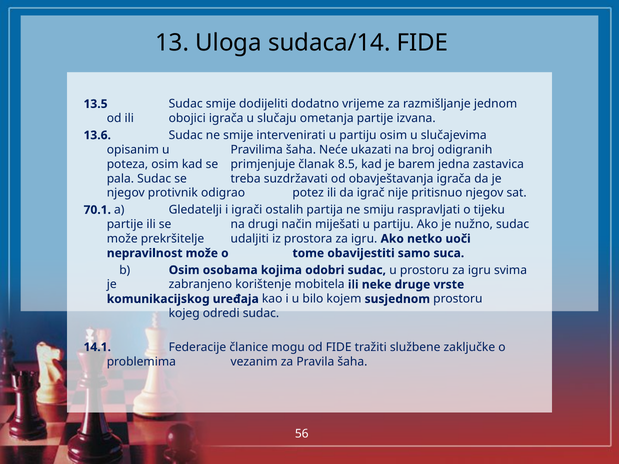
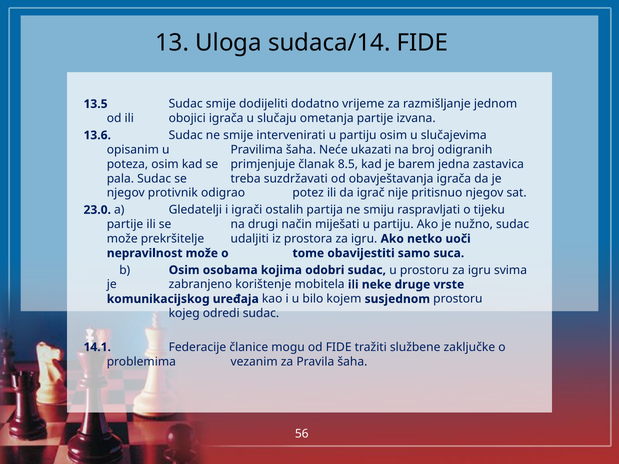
70.1: 70.1 -> 23.0
